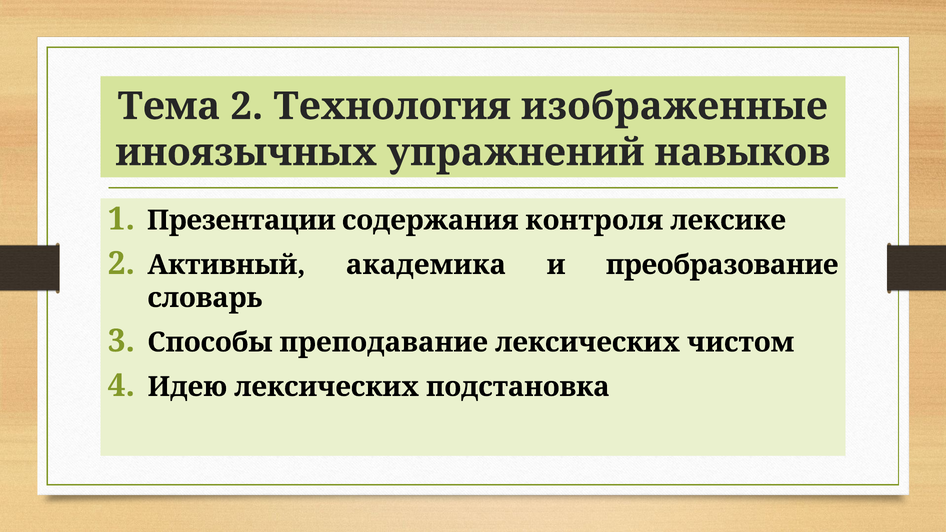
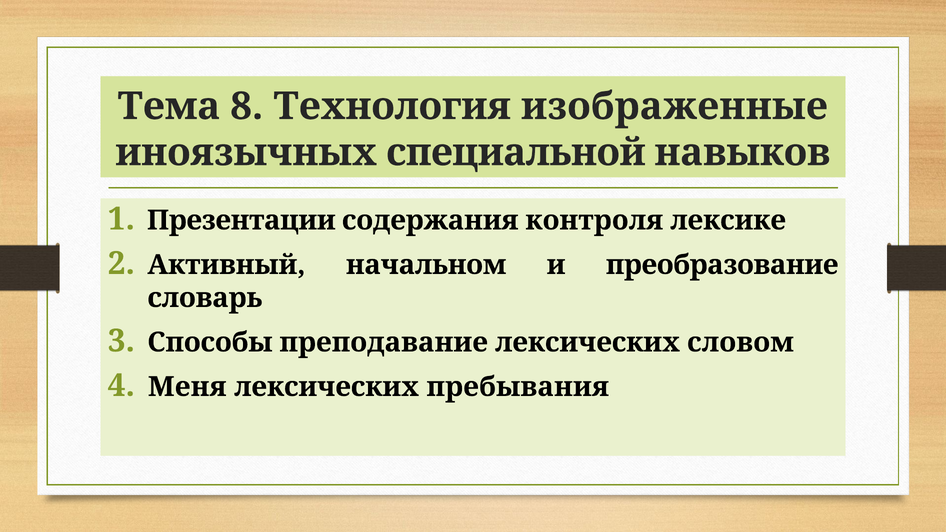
Тема 2: 2 -> 8
упражнений: упражнений -> специальной
академика: академика -> начальном
чистом: чистом -> словом
Идею: Идею -> Меня
подстановка: подстановка -> пребывания
